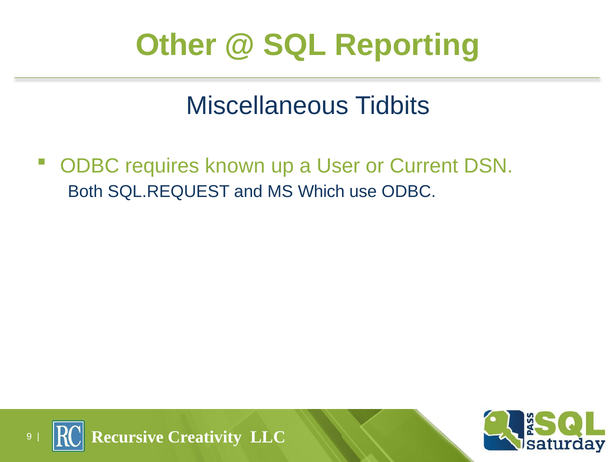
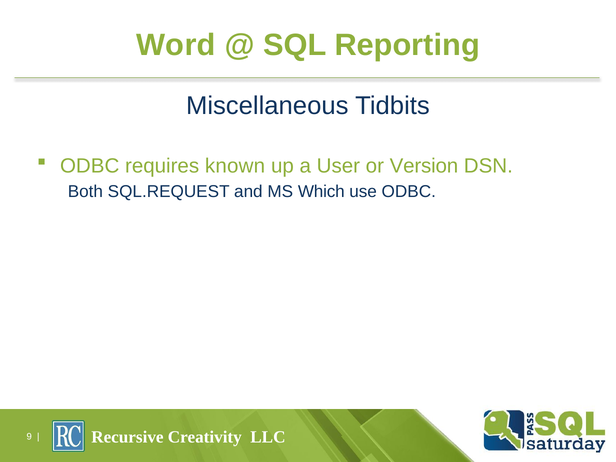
Other: Other -> Word
Current: Current -> Version
